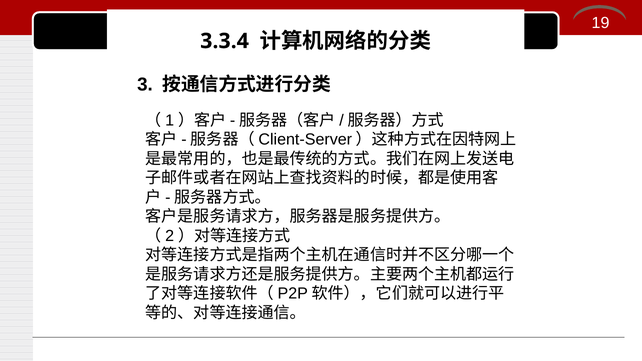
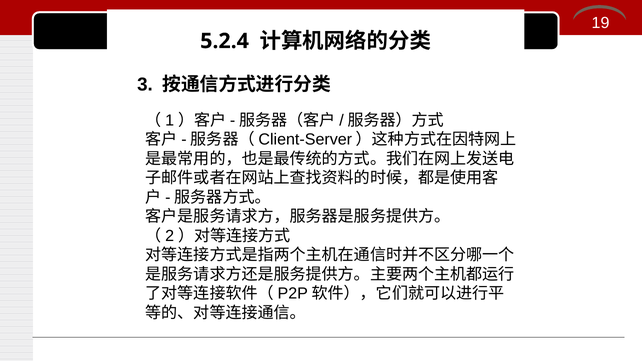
3.3.4: 3.3.4 -> 5.2.4
